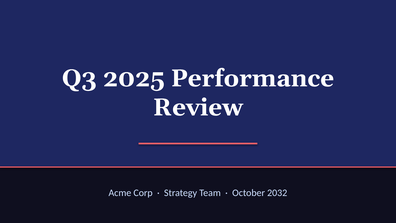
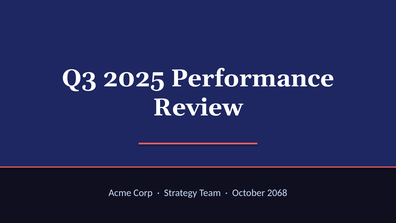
2032: 2032 -> 2068
